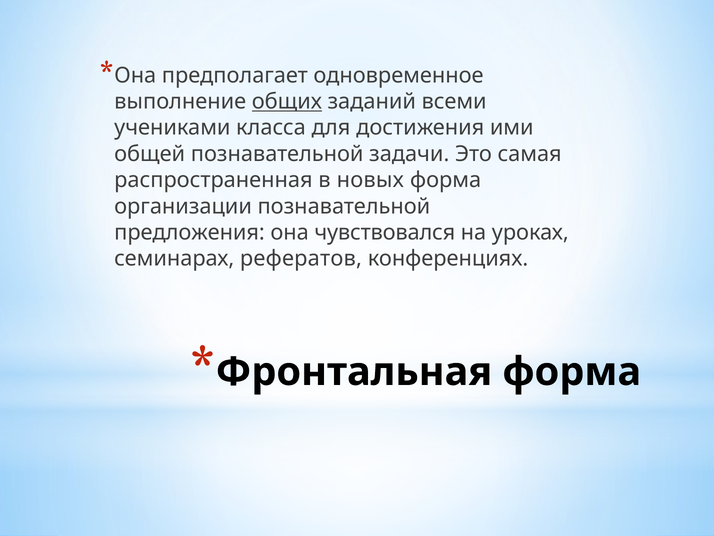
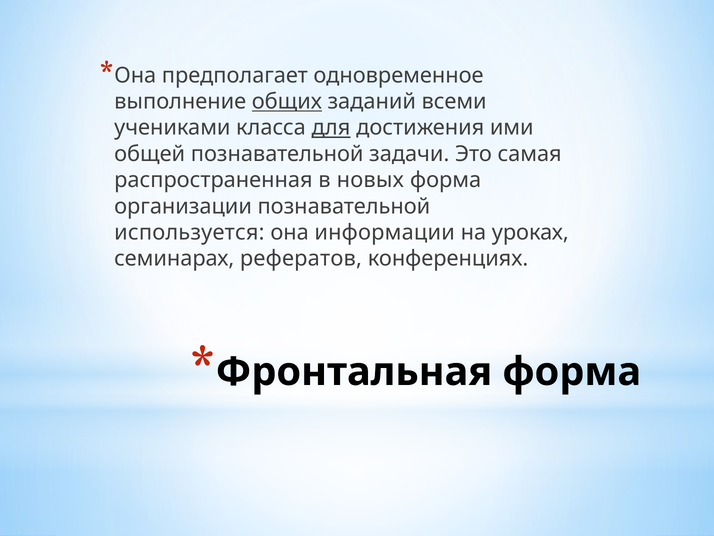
для underline: none -> present
предложения: предложения -> используется
чувствовался: чувствовался -> информации
